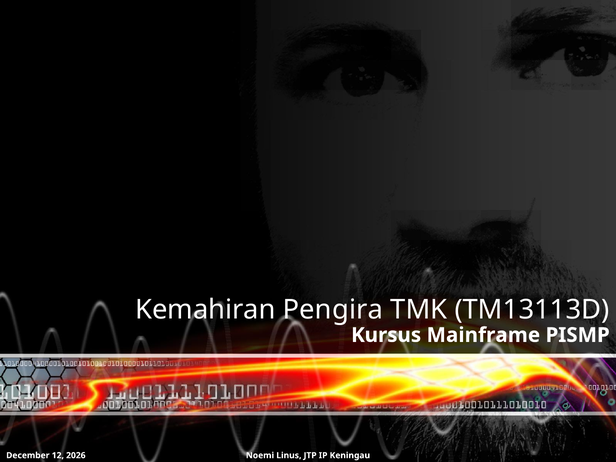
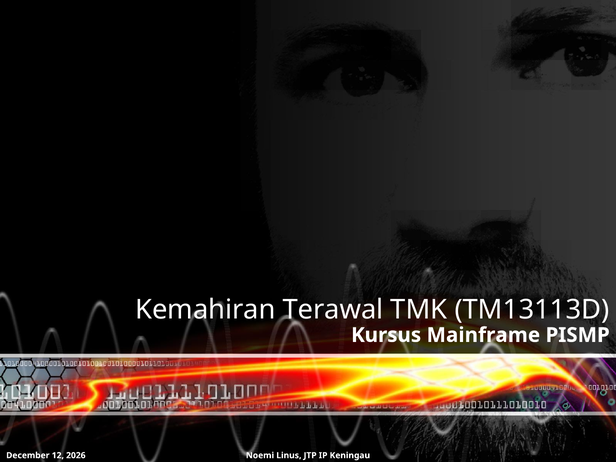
Pengira: Pengira -> Terawal
